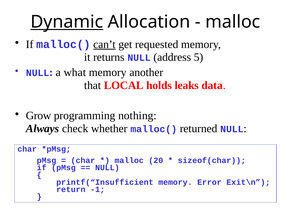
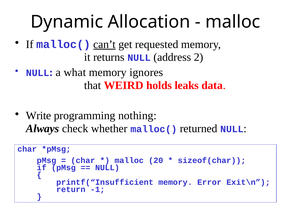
Dynamic underline: present -> none
5: 5 -> 2
another: another -> ignores
LOCAL: LOCAL -> WEIRD
Grow: Grow -> Write
